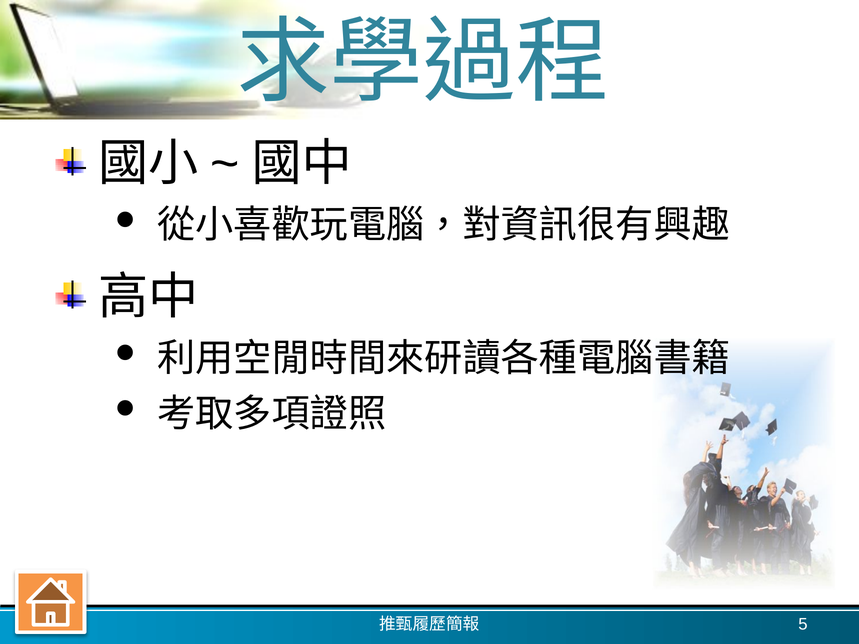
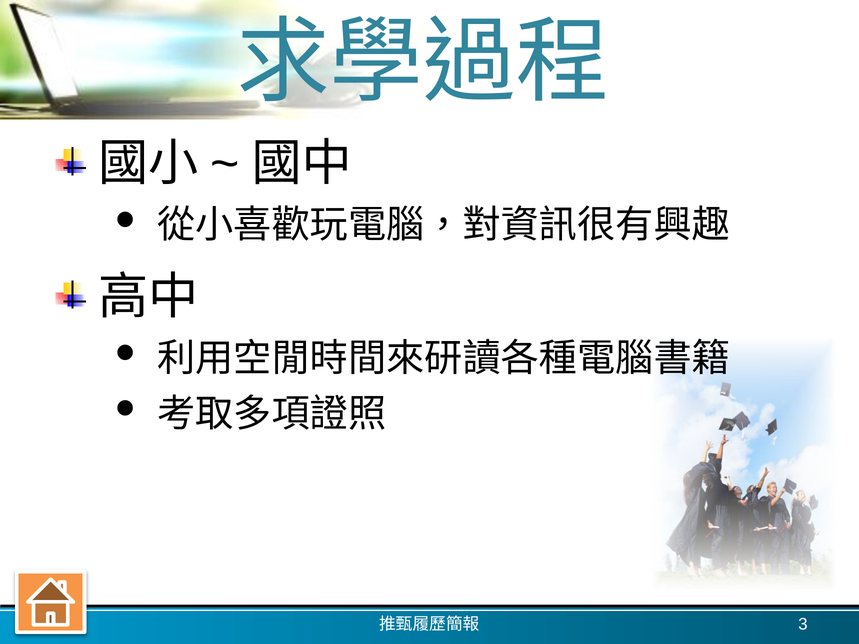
5: 5 -> 3
